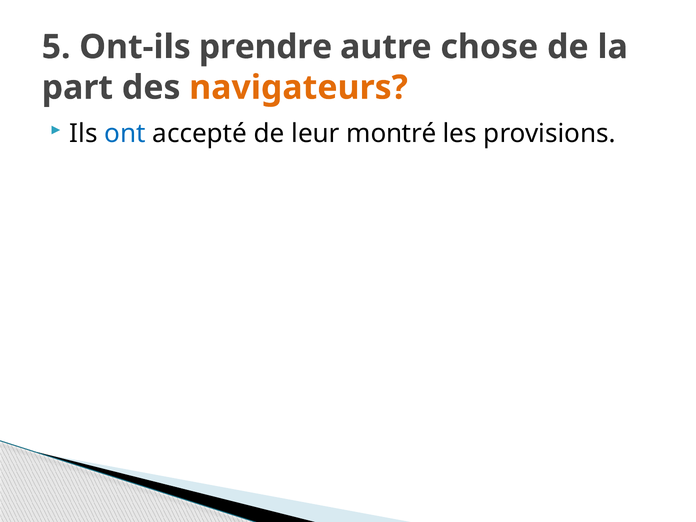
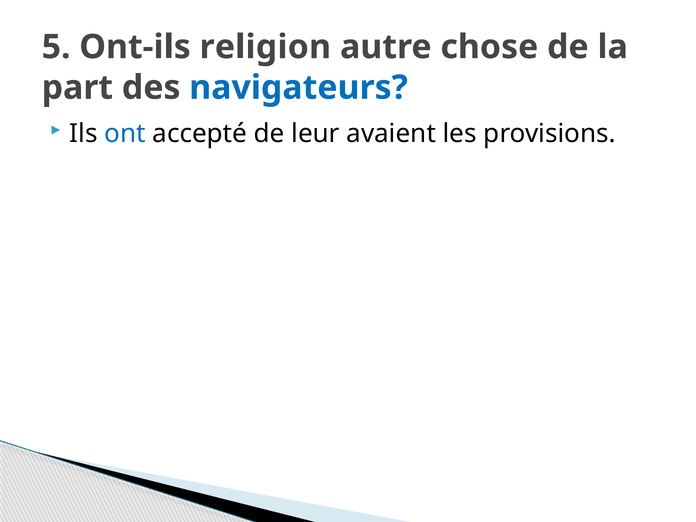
prendre: prendre -> religion
navigateurs colour: orange -> blue
montré: montré -> avaient
